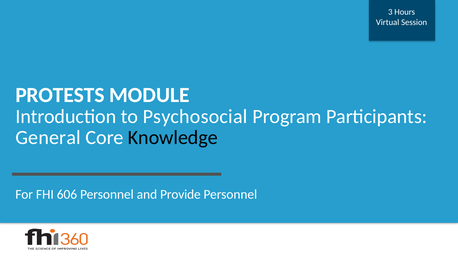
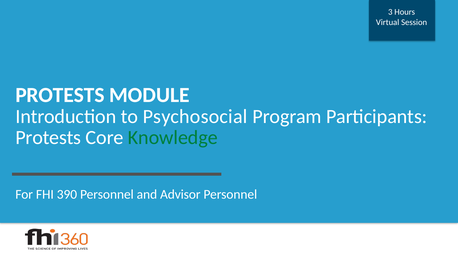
General at (48, 137): General -> Protests
Knowledge colour: black -> green
606: 606 -> 390
Provide: Provide -> Advisor
